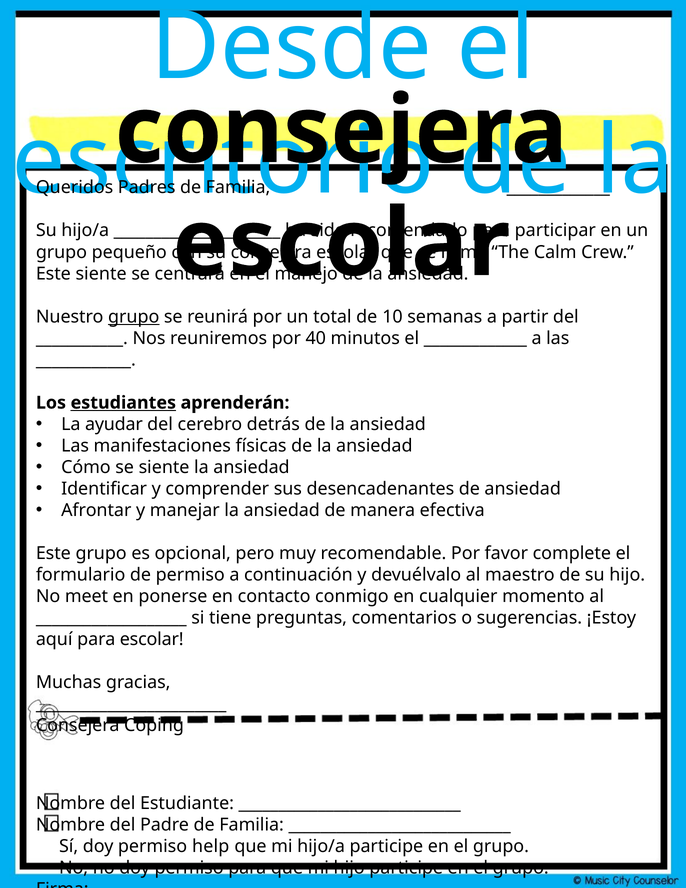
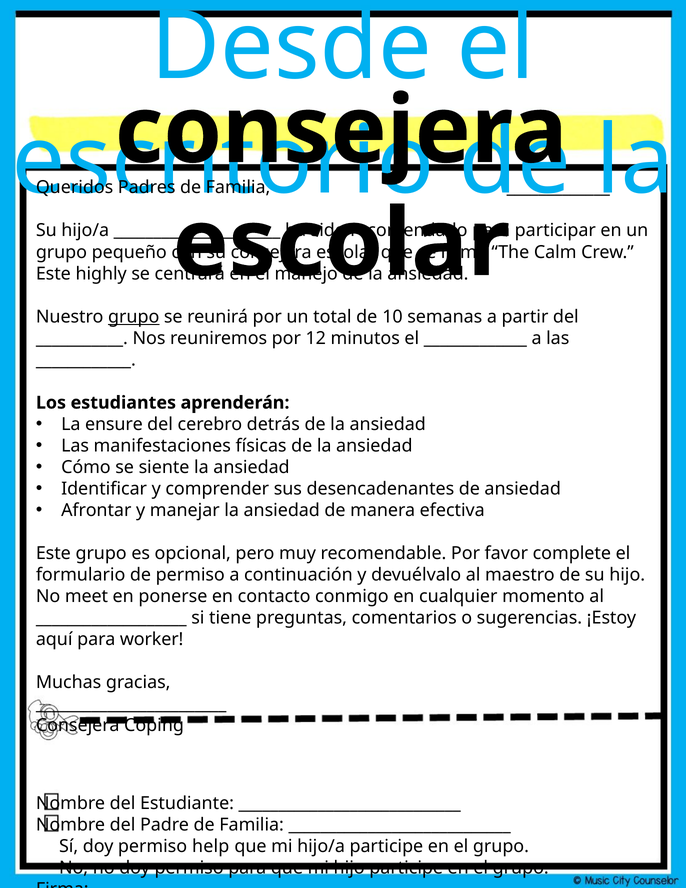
Este siente: siente -> highly
40: 40 -> 12
estudiantes underline: present -> none
ayudar: ayudar -> ensure
para escolar: escolar -> worker
